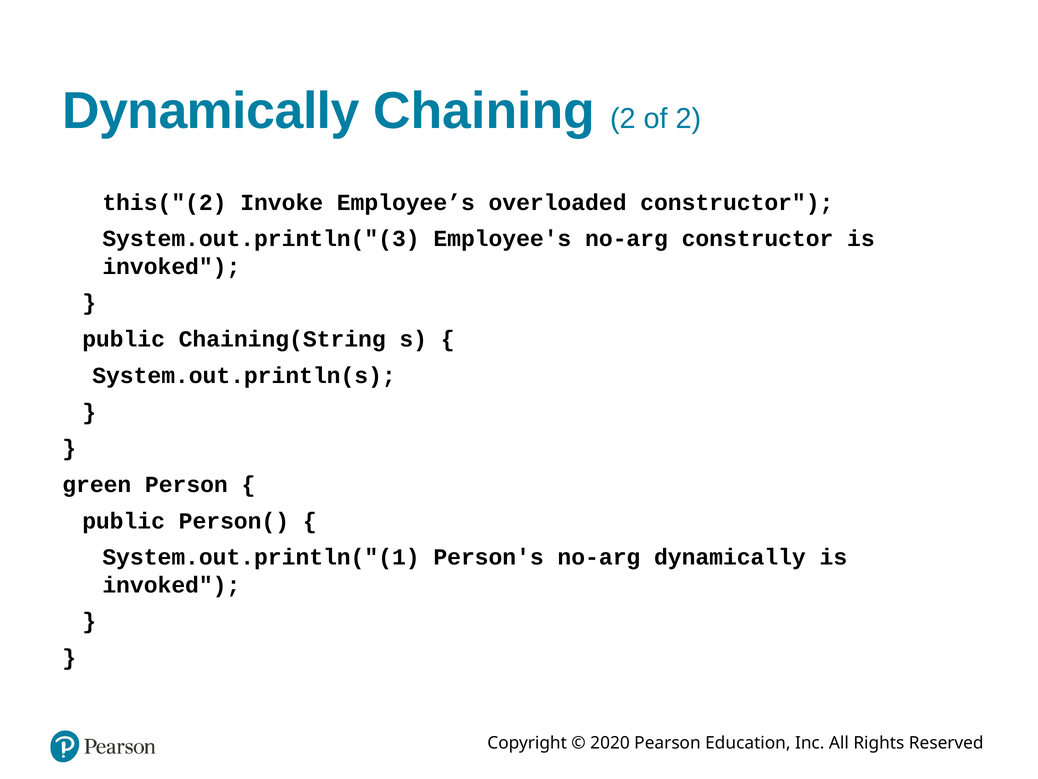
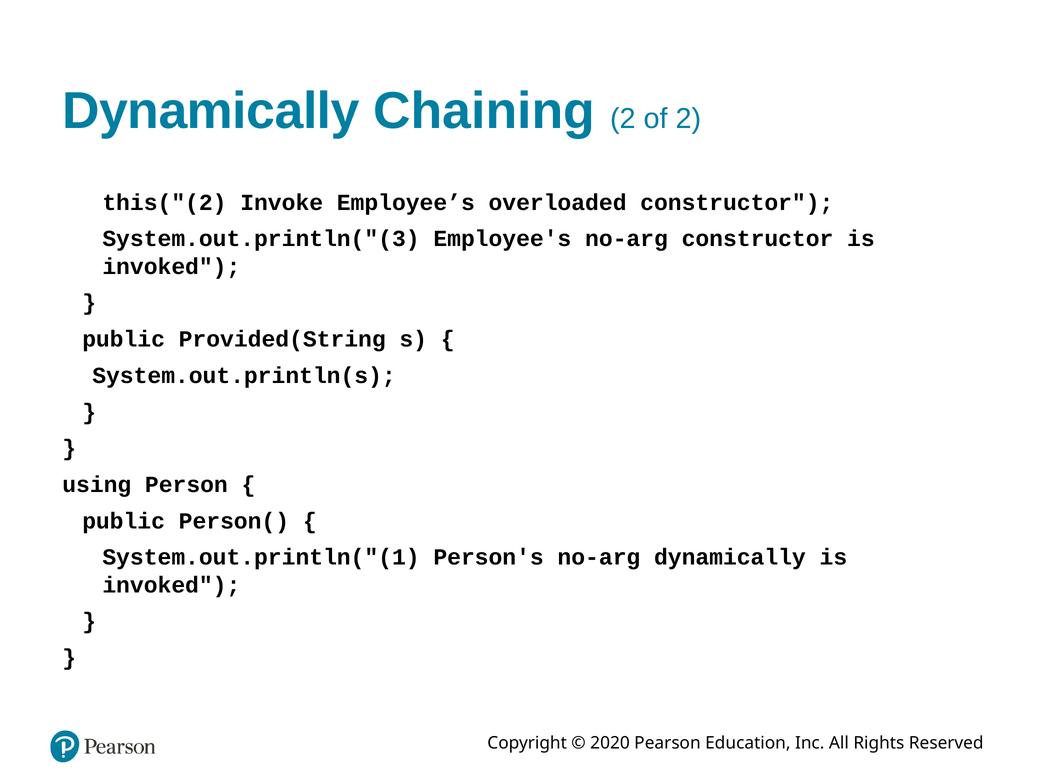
Chaining(String: Chaining(String -> Provided(String
green: green -> using
